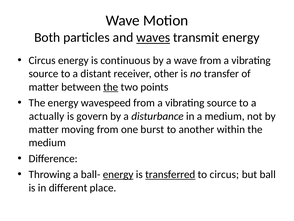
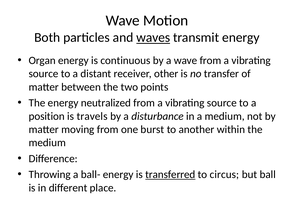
Circus at (42, 60): Circus -> Organ
the at (111, 87) underline: present -> none
wavespeed: wavespeed -> neutralized
actually: actually -> position
govern: govern -> travels
energy at (118, 174) underline: present -> none
